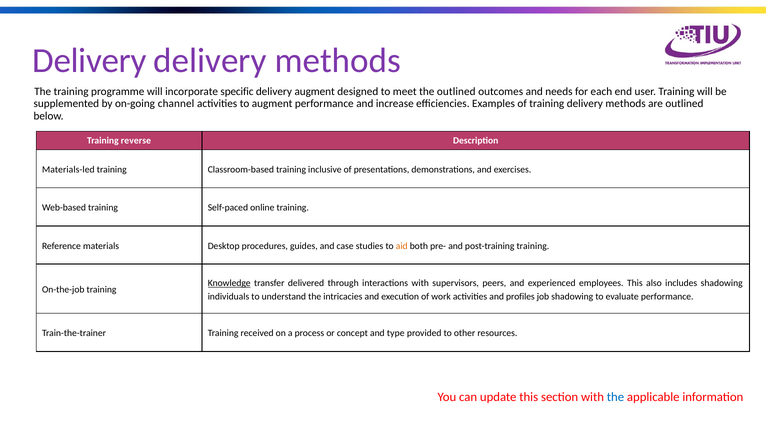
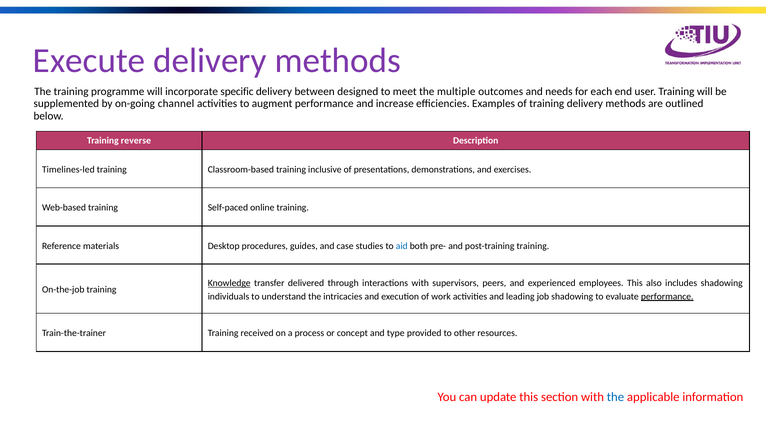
Delivery at (89, 61): Delivery -> Execute
delivery augment: augment -> between
the outlined: outlined -> multiple
Materials-led: Materials-led -> Timelines-led
aid colour: orange -> blue
profiles: profiles -> leading
performance at (667, 296) underline: none -> present
